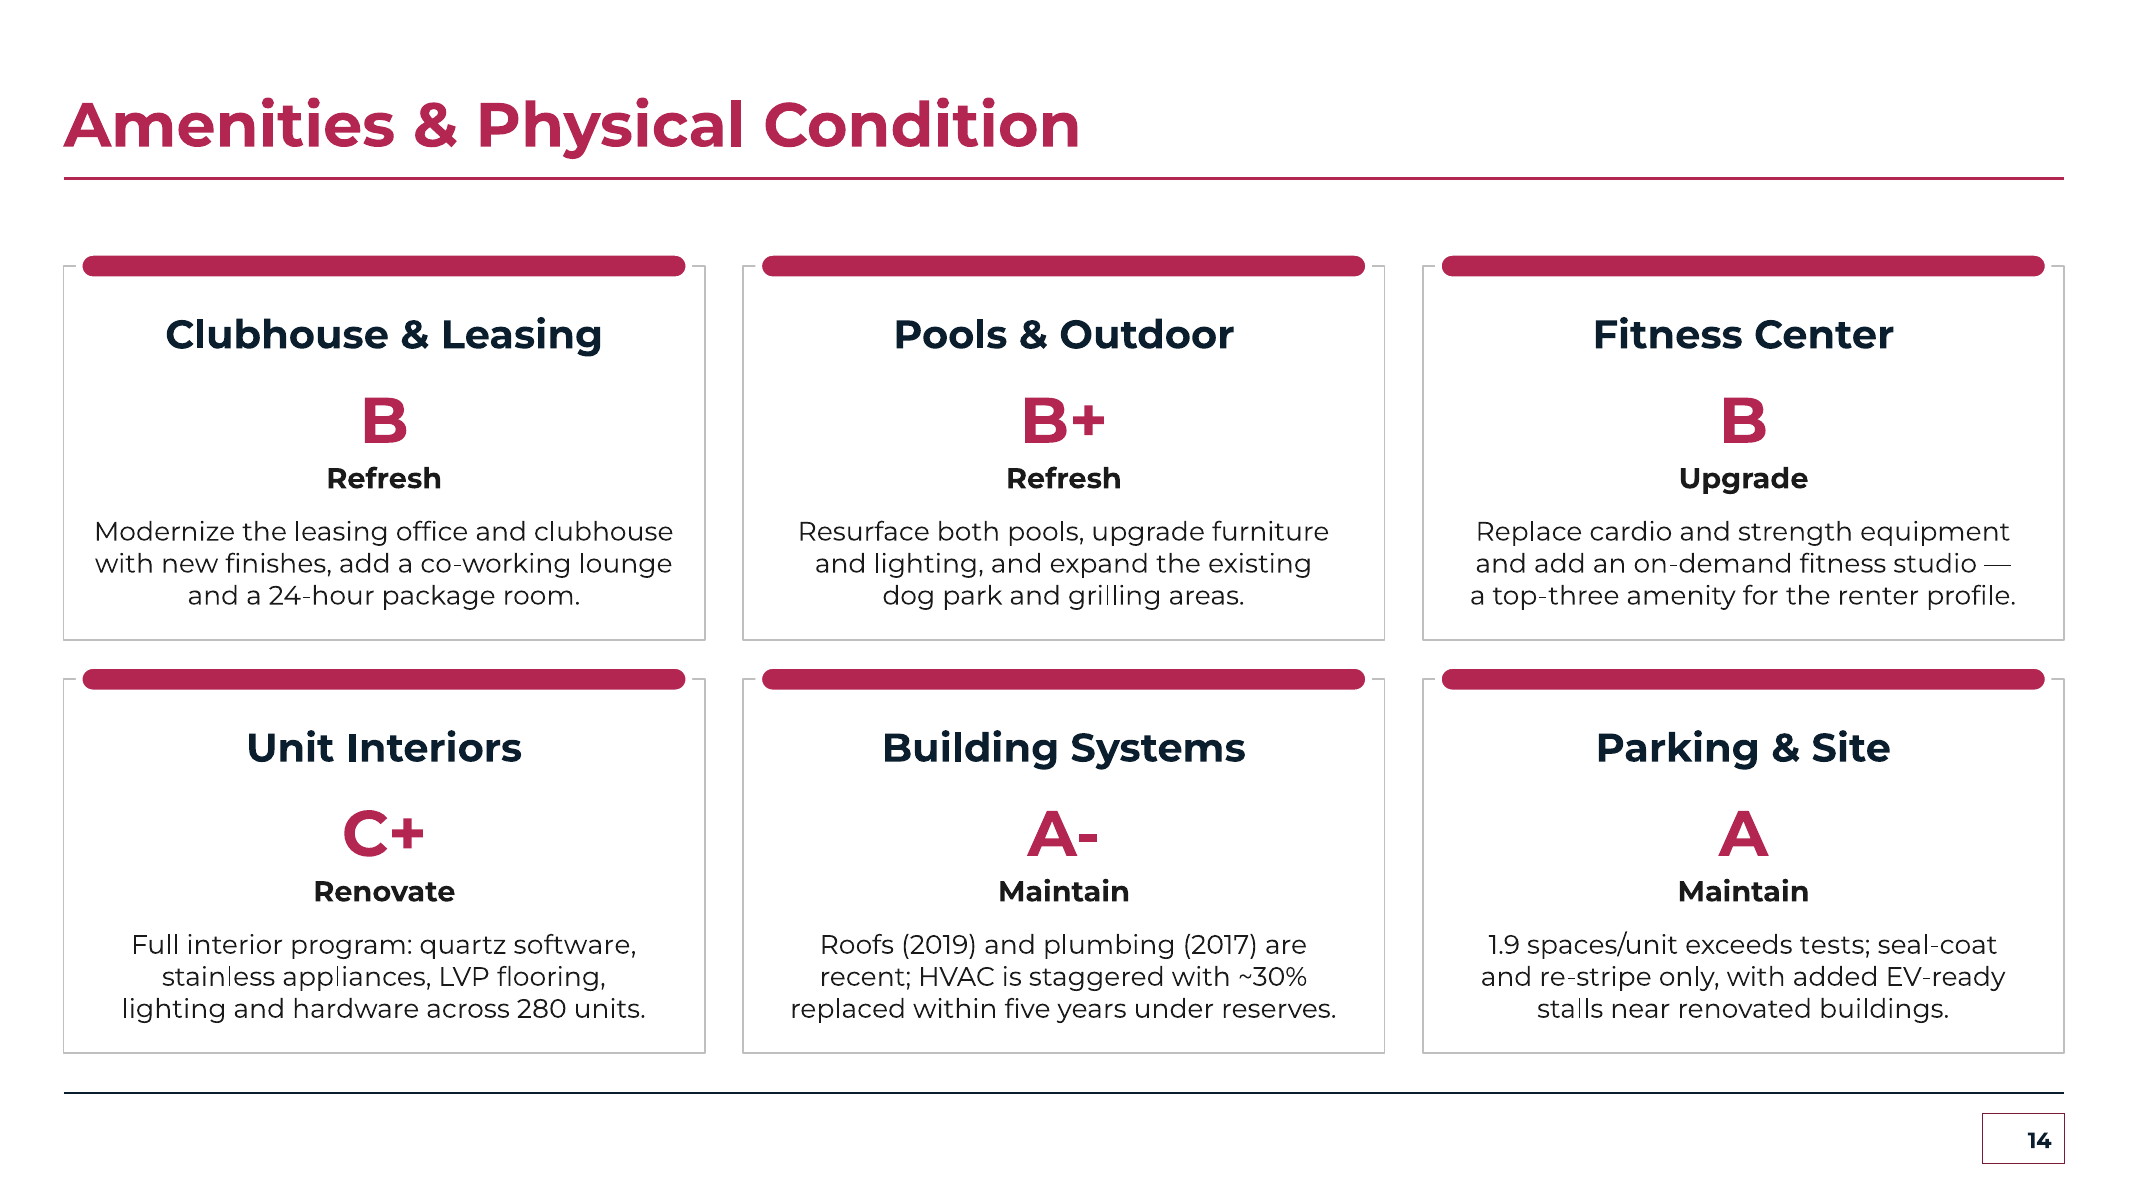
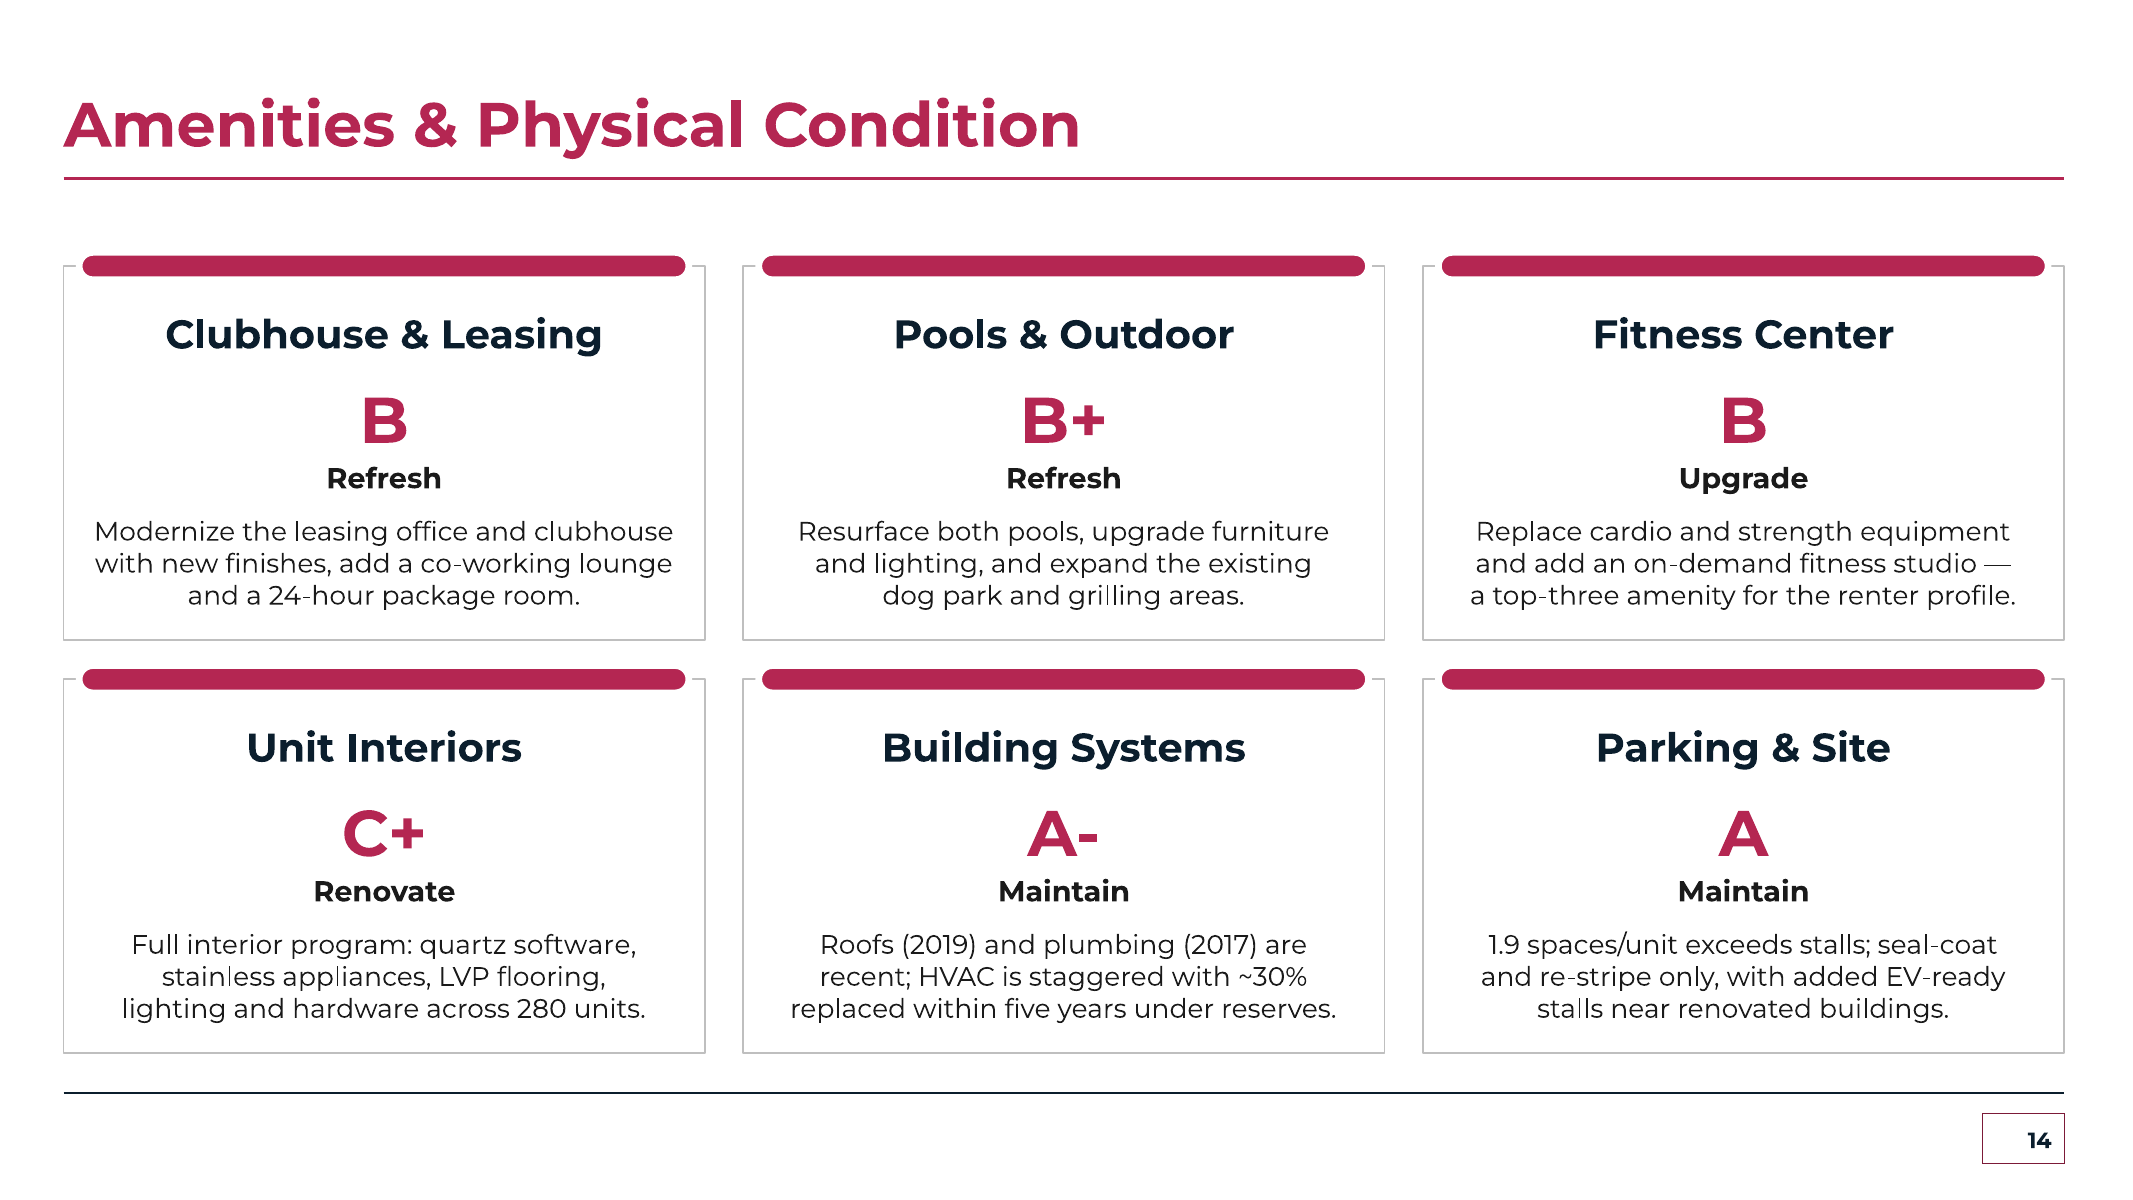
exceeds tests: tests -> stalls
